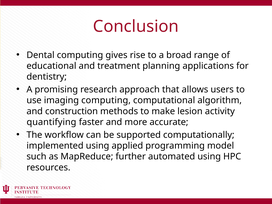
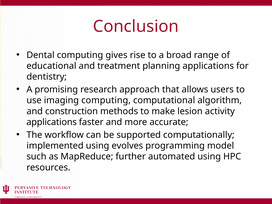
quantifying at (51, 122): quantifying -> applications
applied: applied -> evolves
